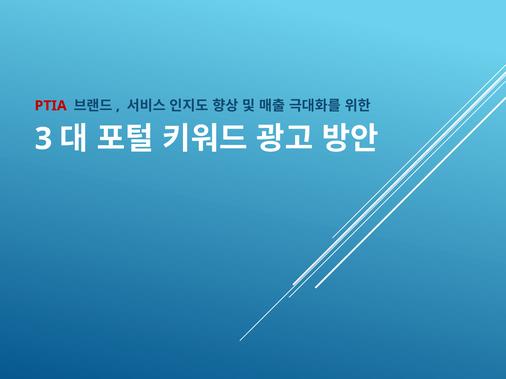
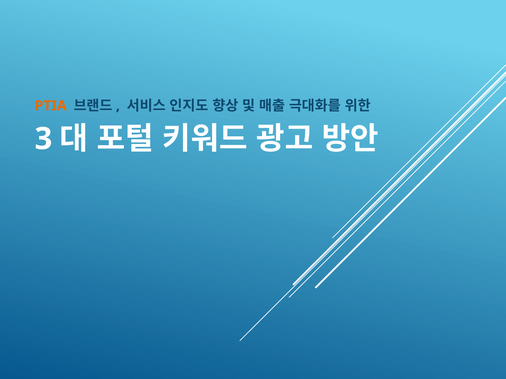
PTIA colour: red -> orange
